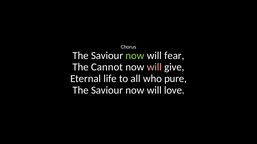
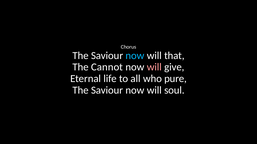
now at (135, 56) colour: light green -> light blue
fear: fear -> that
love: love -> soul
